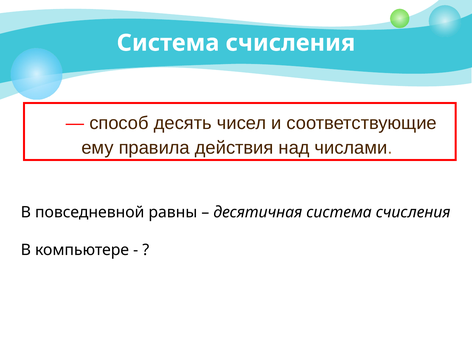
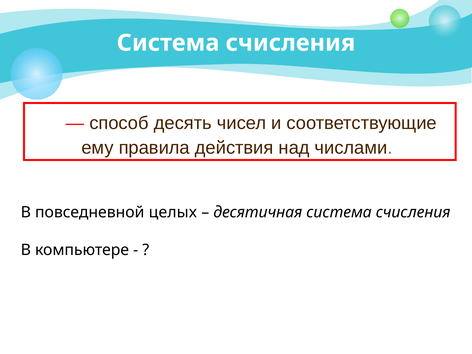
равны: равны -> целых
